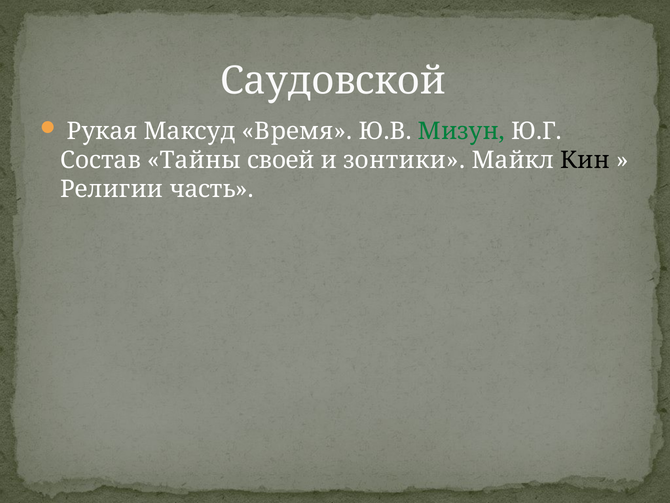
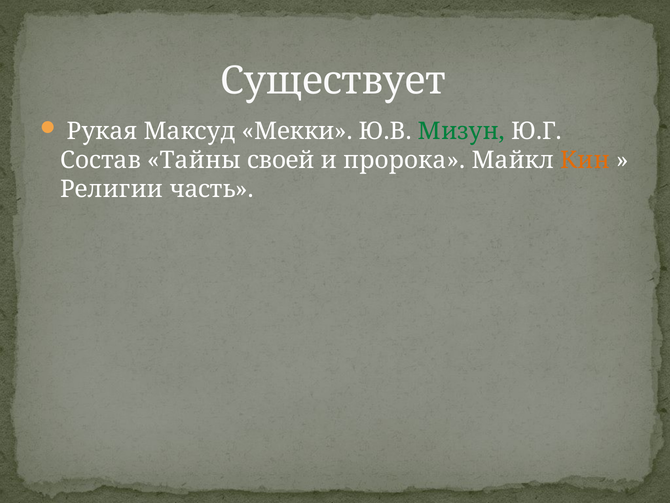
Саудовской: Саудовской -> Существует
Время: Время -> Мекки
зонтики: зонтики -> пророка
Кин colour: black -> orange
